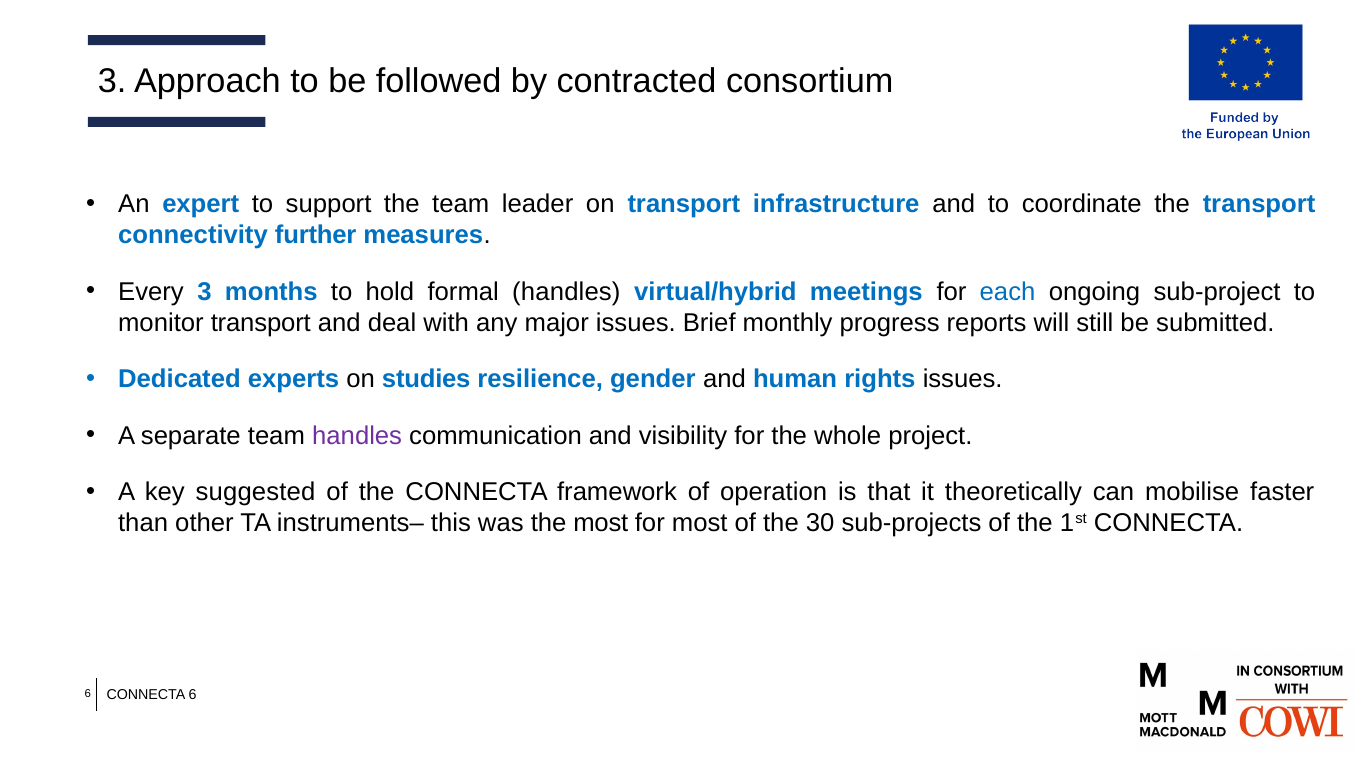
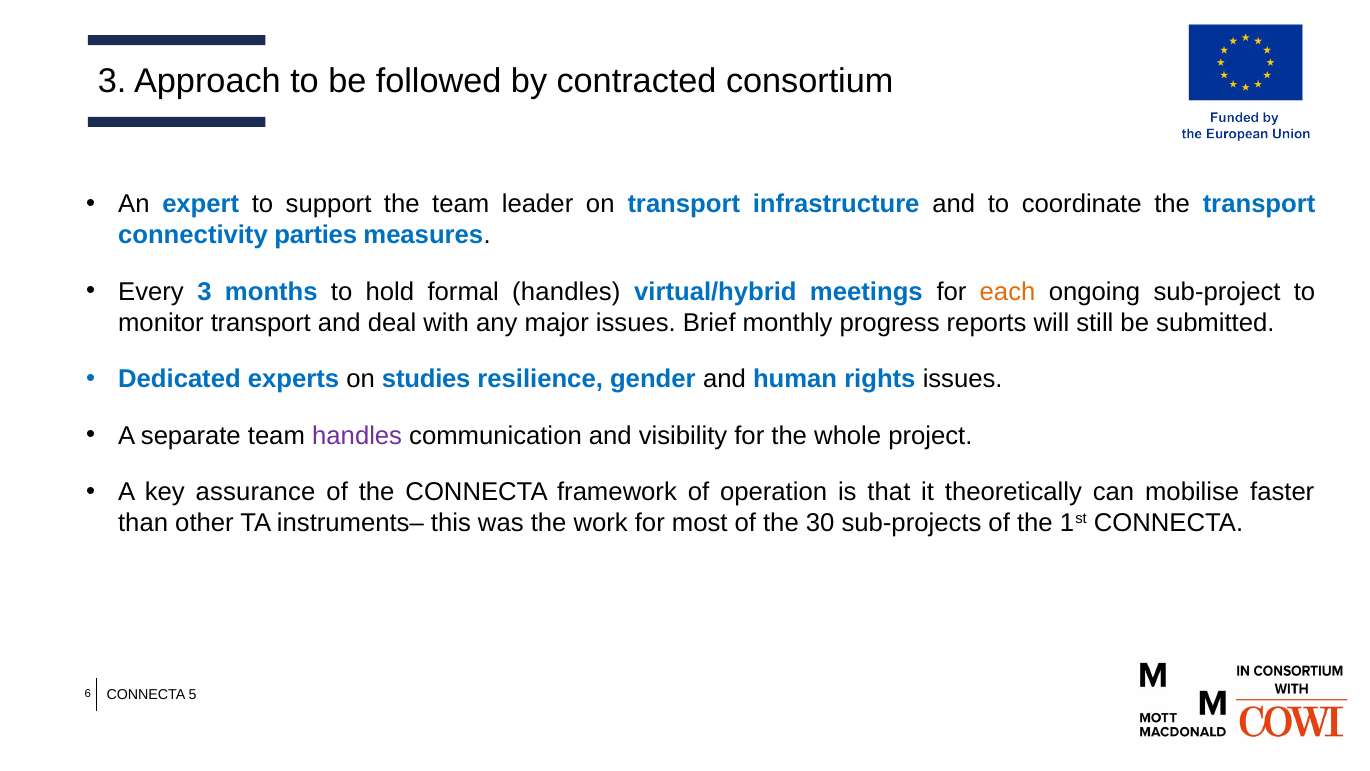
further: further -> parties
each colour: blue -> orange
suggested: suggested -> assurance
the most: most -> work
CONNECTA 6: 6 -> 5
